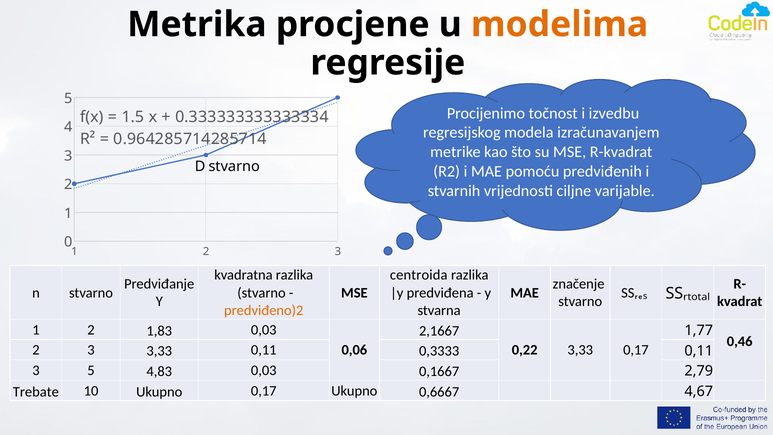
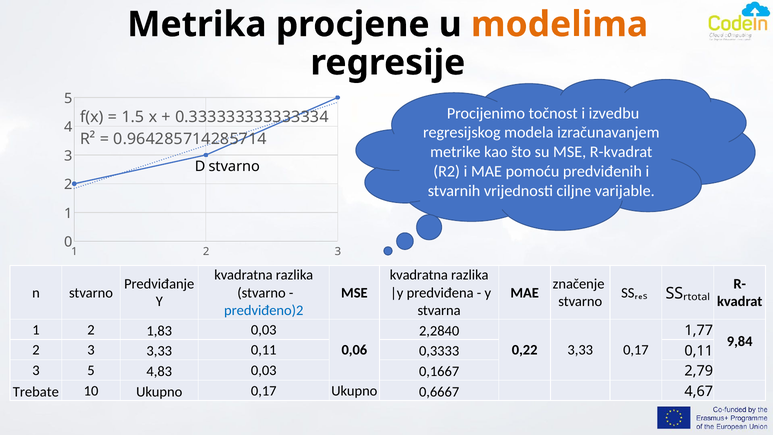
centroida at (419, 275): centroida -> kvadratna
predviđeno)2 colour: orange -> blue
2,1667: 2,1667 -> 2,2840
0,46: 0,46 -> 9,84
